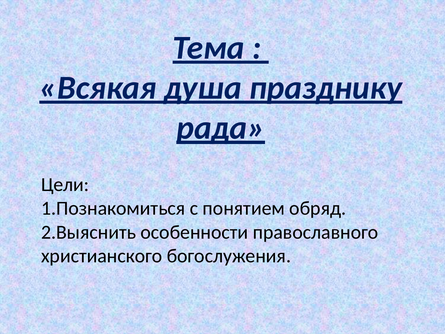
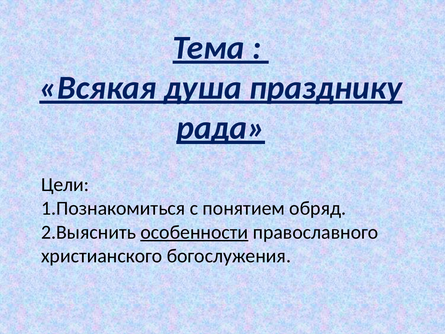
особенности underline: none -> present
